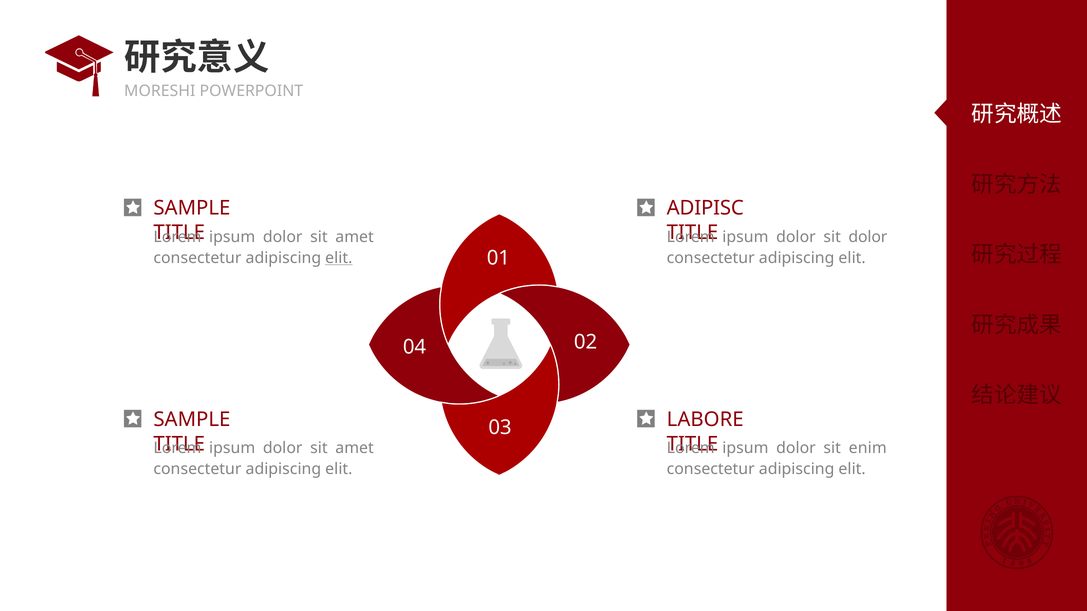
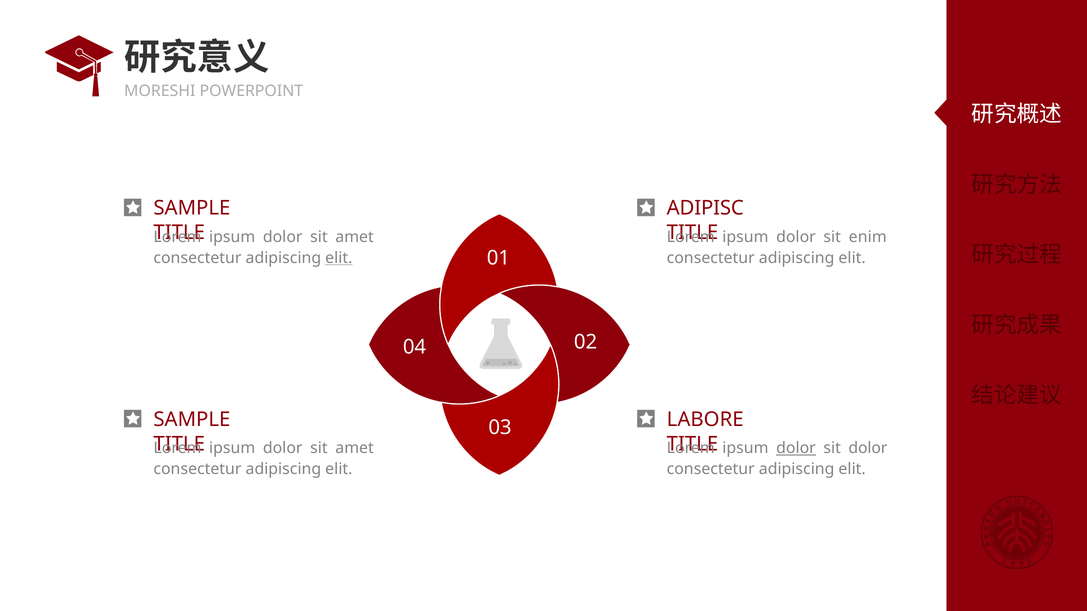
sit dolor: dolor -> enim
dolor at (796, 448) underline: none -> present
sit enim: enim -> dolor
